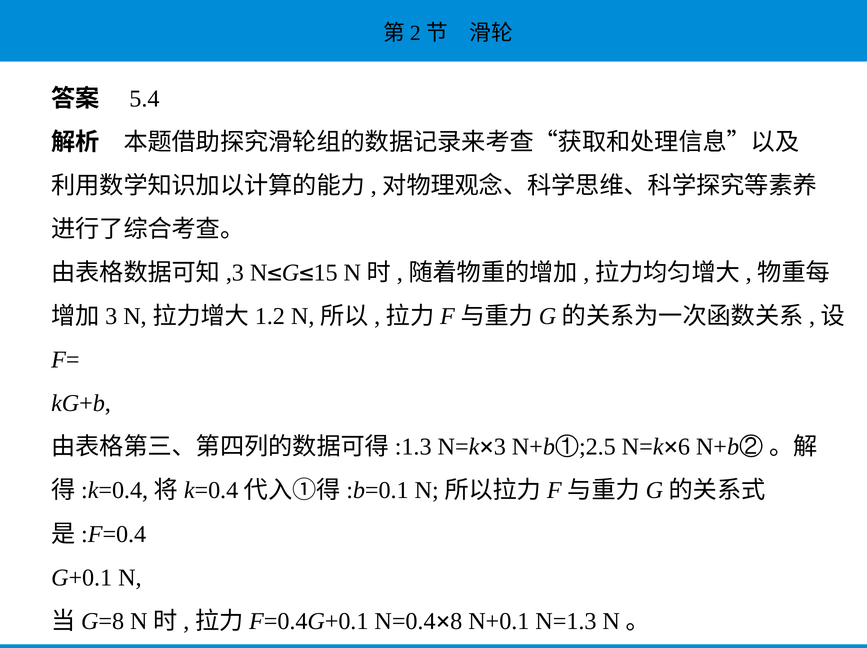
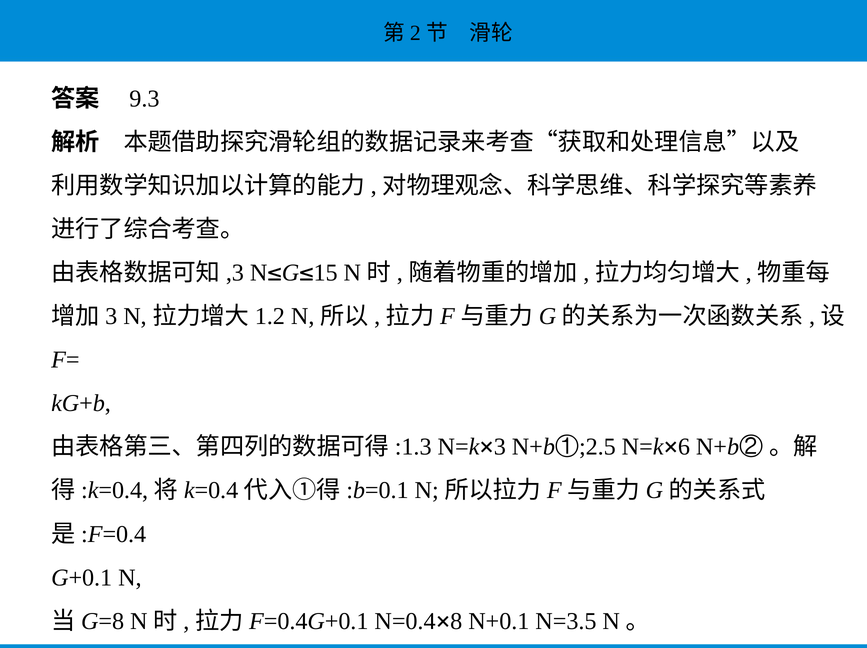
5.4: 5.4 -> 9.3
N=1.3: N=1.3 -> N=3.5
